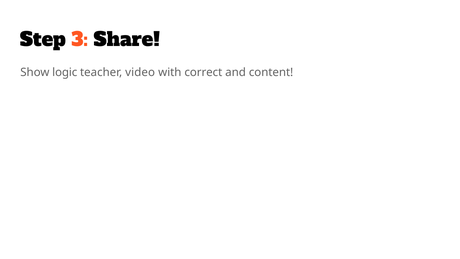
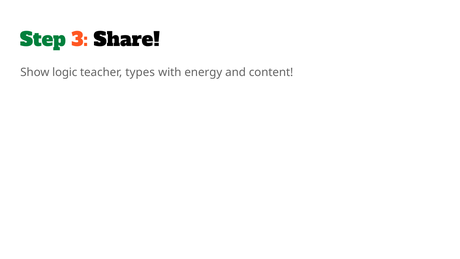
Step colour: black -> green
video: video -> types
correct: correct -> energy
